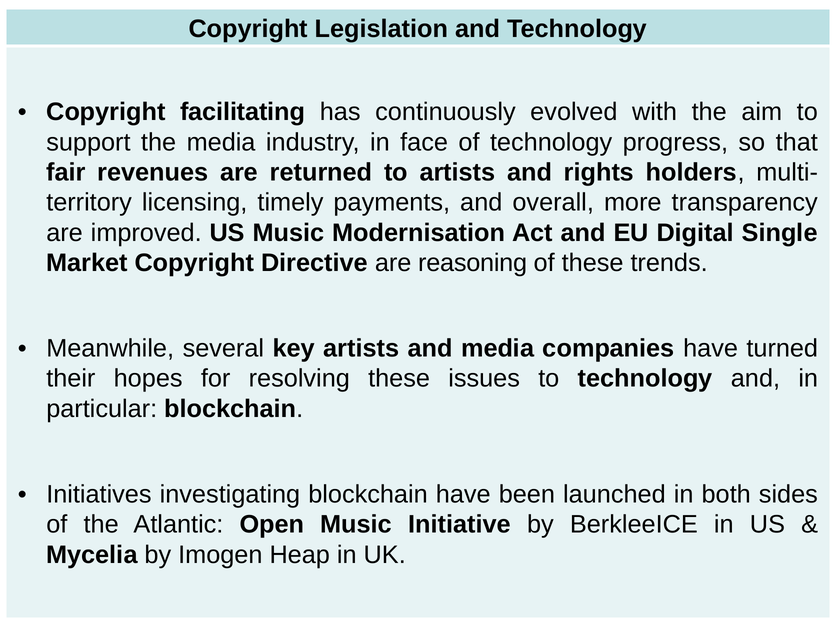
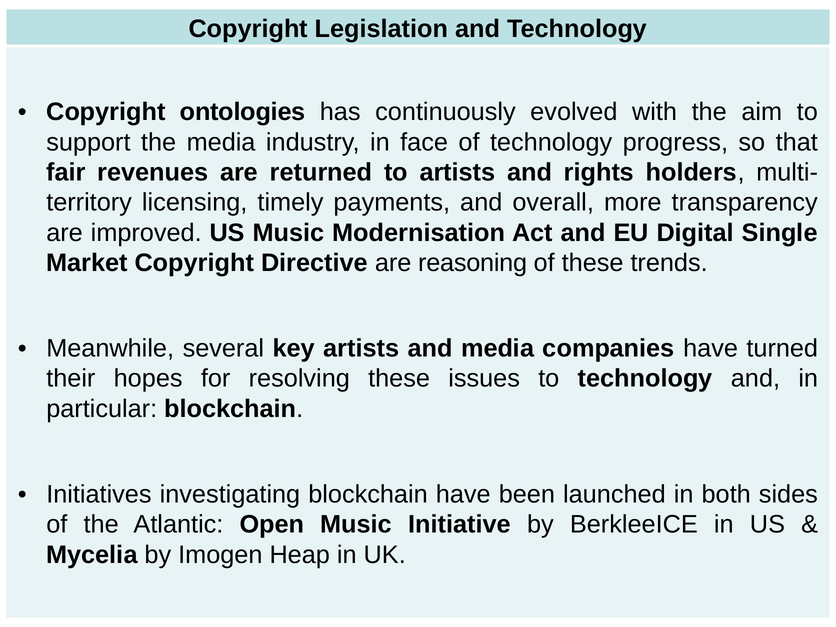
facilitating: facilitating -> ontologies
